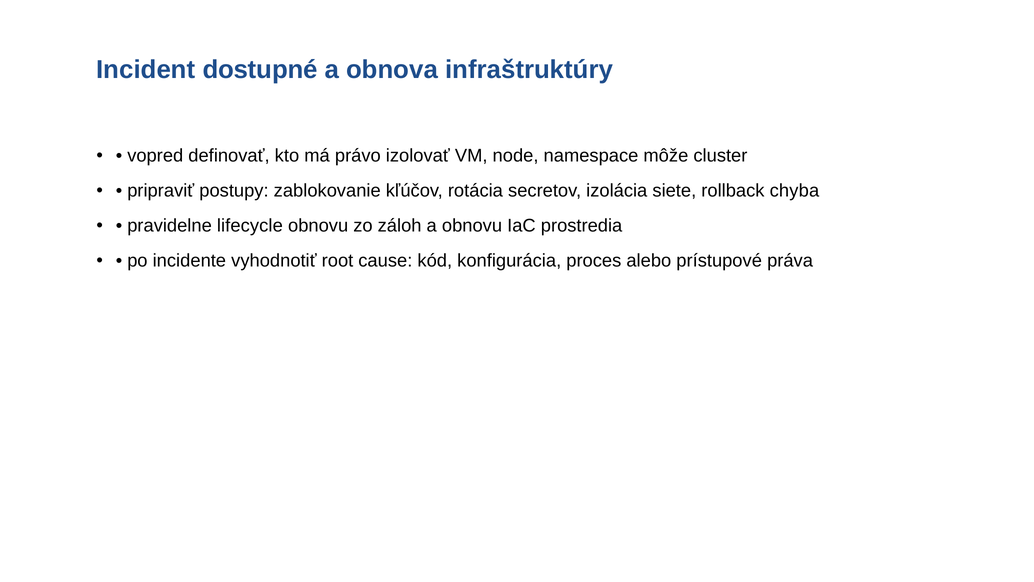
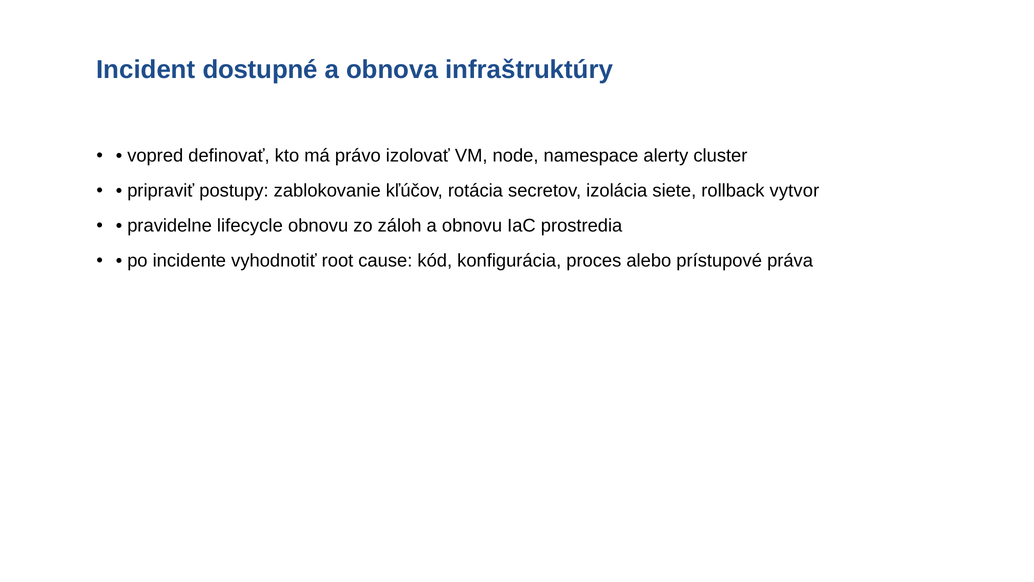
môže: môže -> alerty
chyba: chyba -> vytvor
